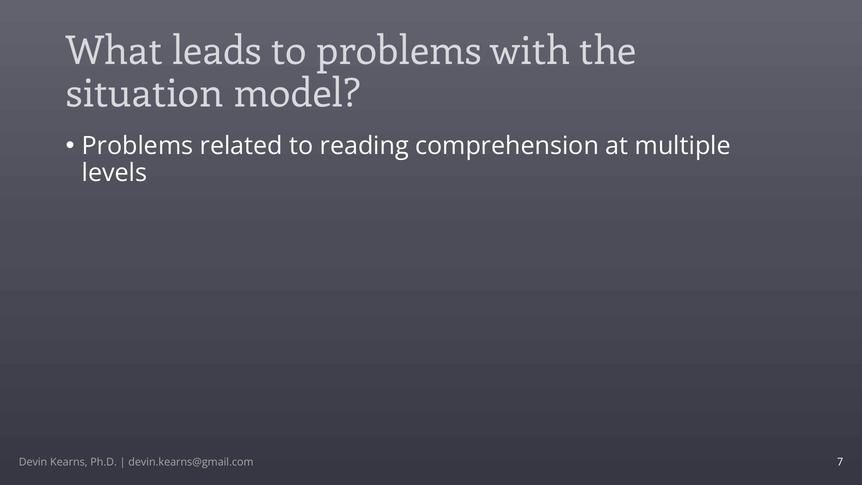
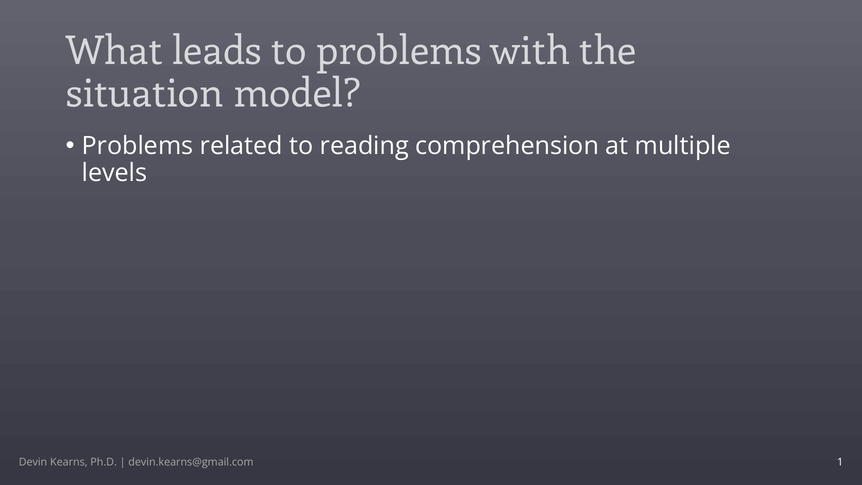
7: 7 -> 1
